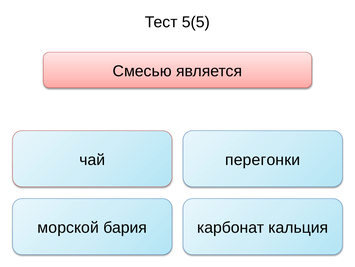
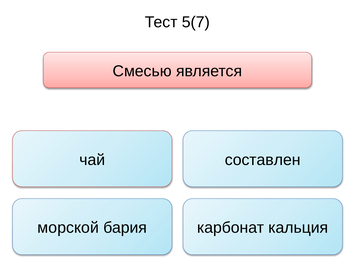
5(5: 5(5 -> 5(7
перегонки: перегонки -> составлен
